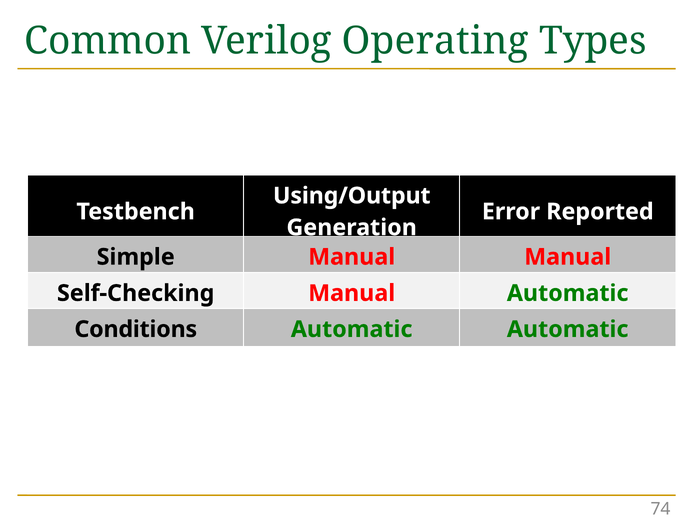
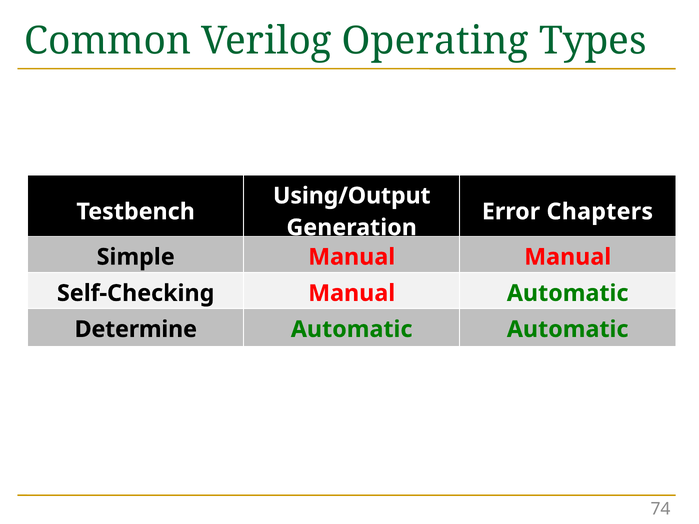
Reported: Reported -> Chapters
Conditions: Conditions -> Determine
